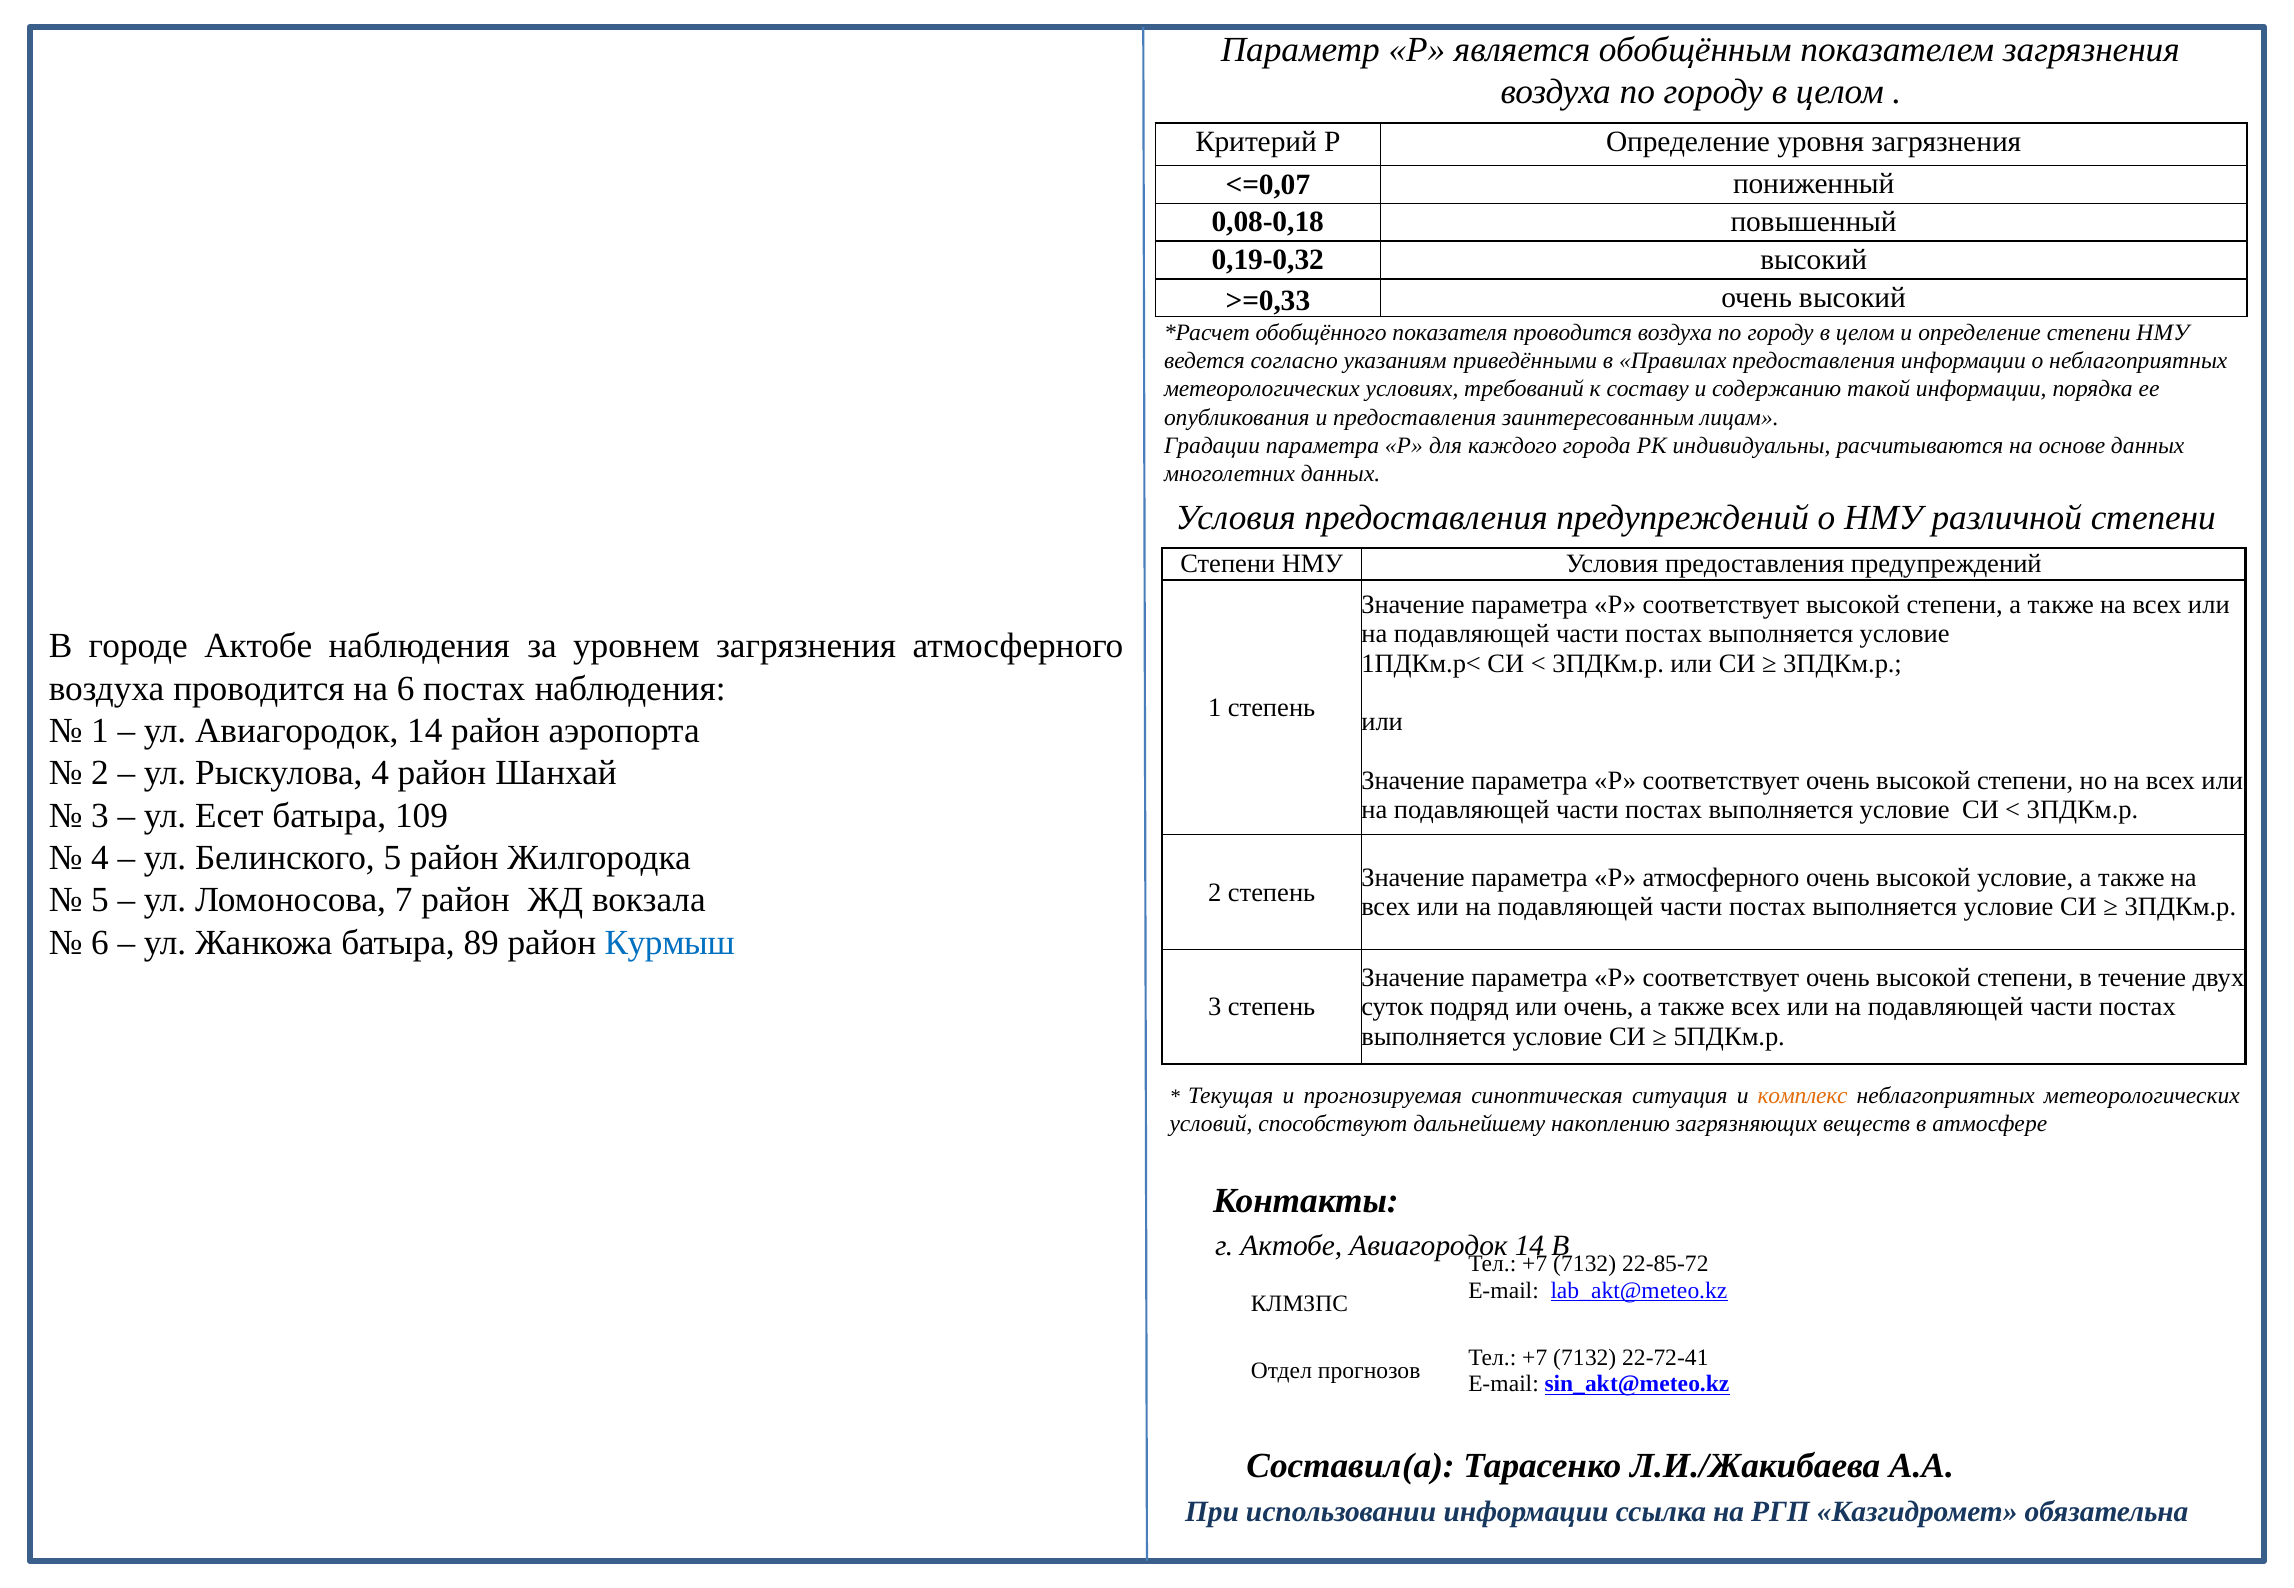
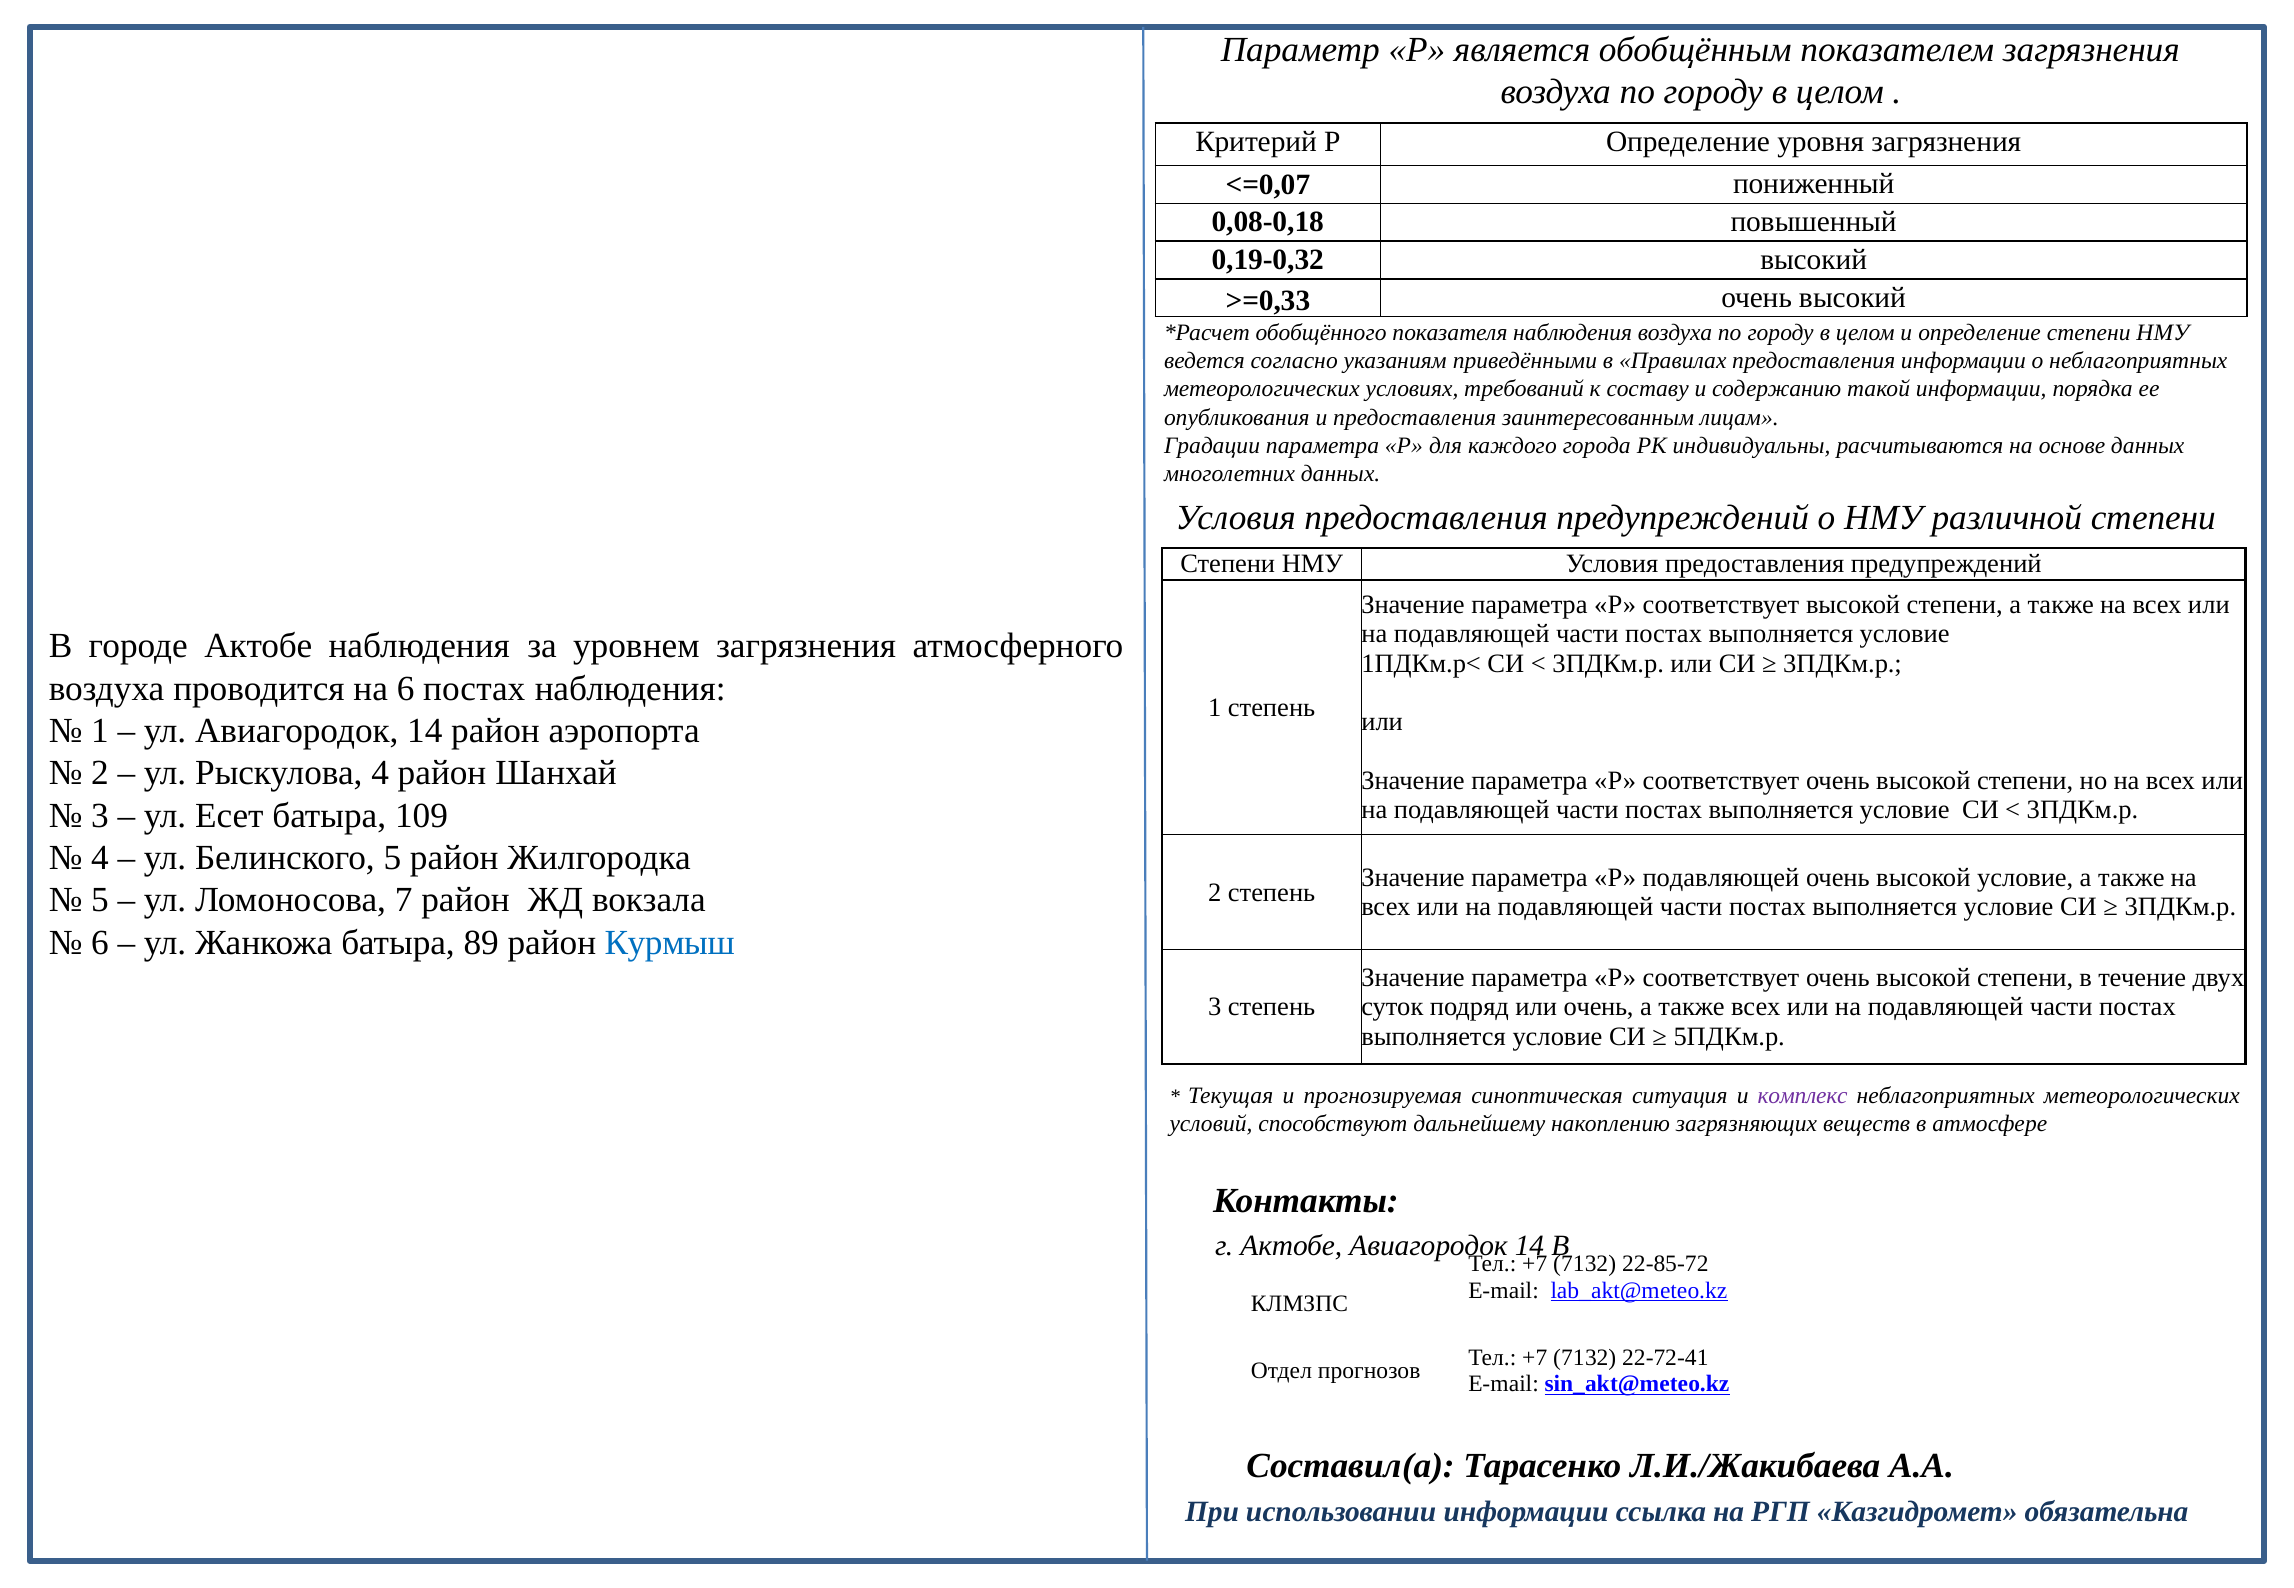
показателя проводится: проводится -> наблюдения
Р атмосферного: атмосферного -> подавляющей
комплекс colour: orange -> purple
